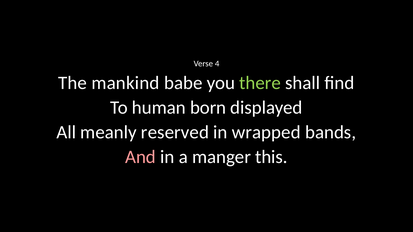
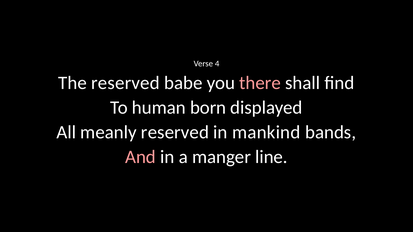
The mankind: mankind -> reserved
there colour: light green -> pink
wrapped: wrapped -> mankind
this: this -> line
